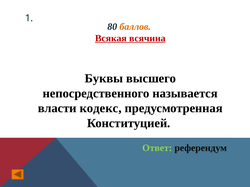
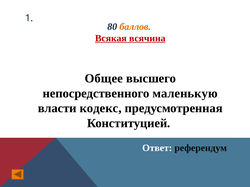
Буквы: Буквы -> Общее
называется: называется -> маленькую
Ответ colour: light green -> white
